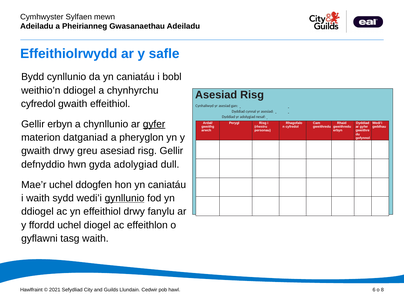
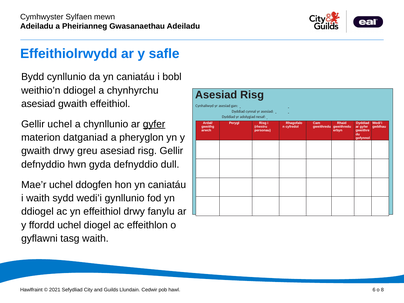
cyfredol at (38, 104): cyfredol -> asesiad
Gellir erbyn: erbyn -> uchel
gyda adolygiad: adolygiad -> defnyddio
gynllunio underline: present -> none
